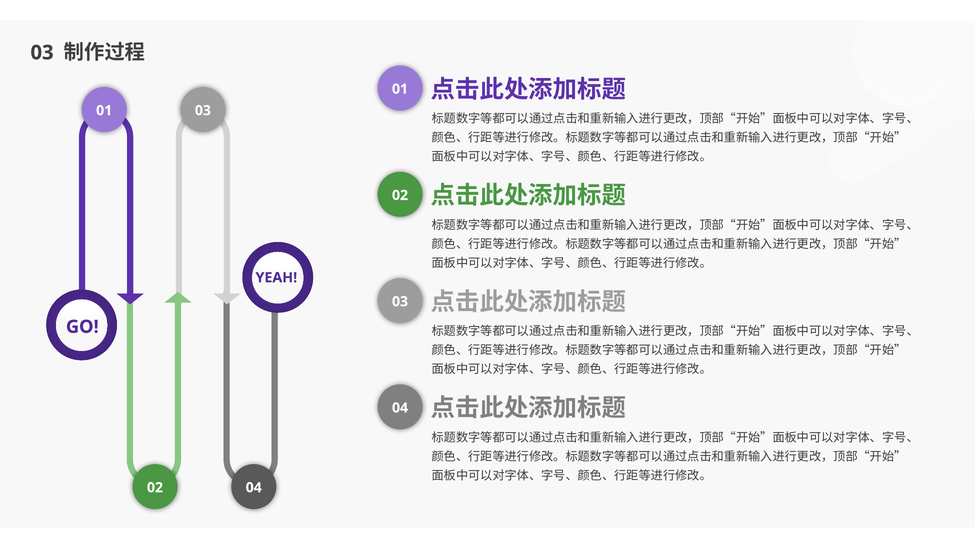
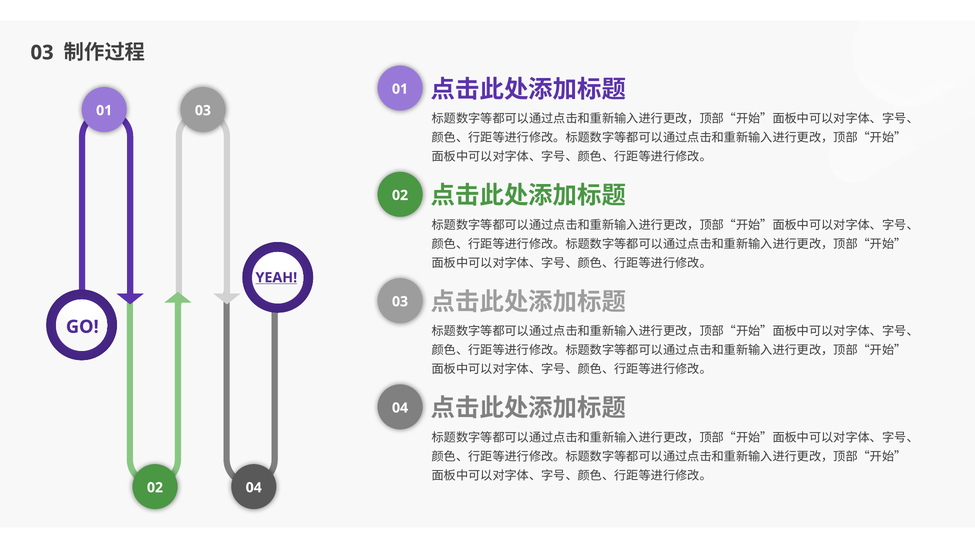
YEAH underline: none -> present
